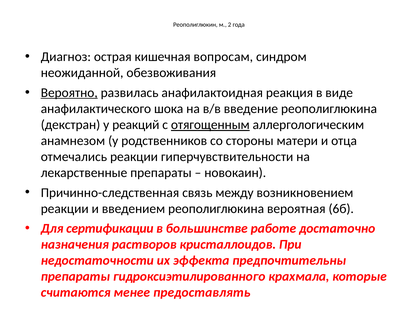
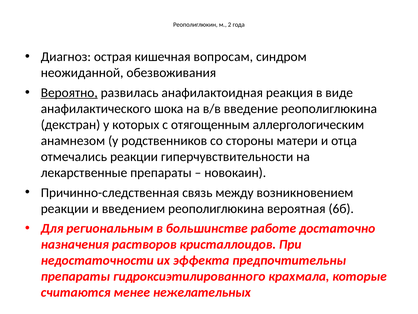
реакций: реакций -> которых
отягощенным underline: present -> none
сертификации: сертификации -> региональным
предоставлять: предоставлять -> нежелательных
